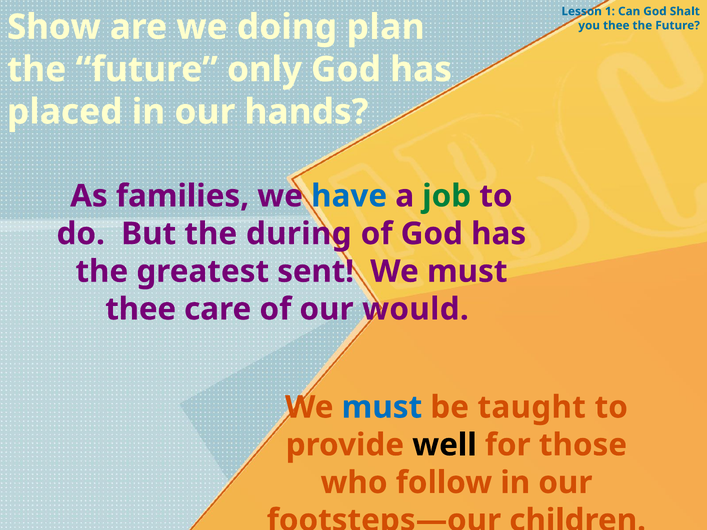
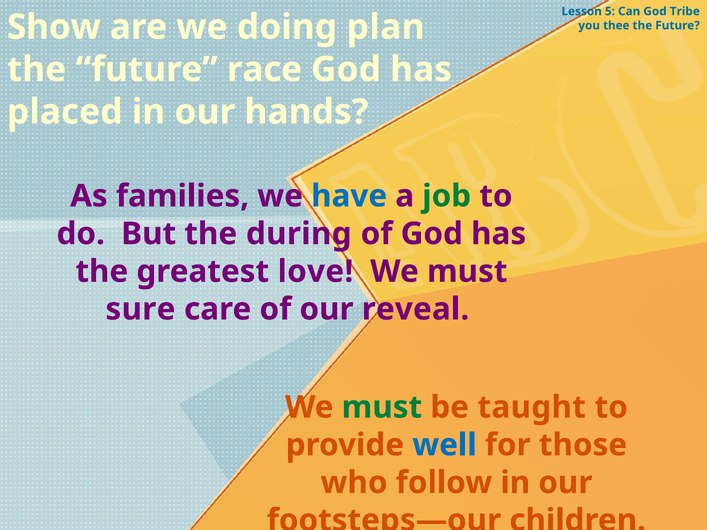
1: 1 -> 5
Shalt: Shalt -> Tribe
only: only -> race
sent: sent -> love
thee at (141, 309): thee -> sure
would: would -> reveal
must at (382, 407) colour: blue -> green
well colour: black -> blue
